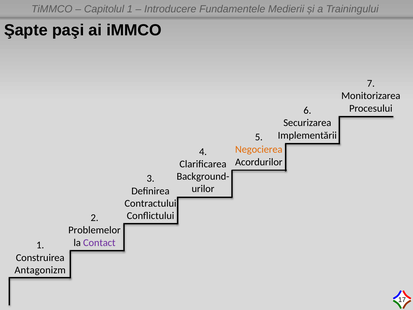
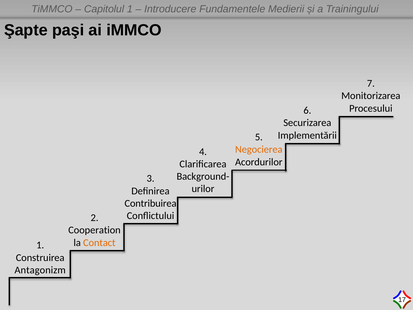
Contractului: Contractului -> Contribuirea
Problemelor: Problemelor -> Cooperation
Contact colour: purple -> orange
